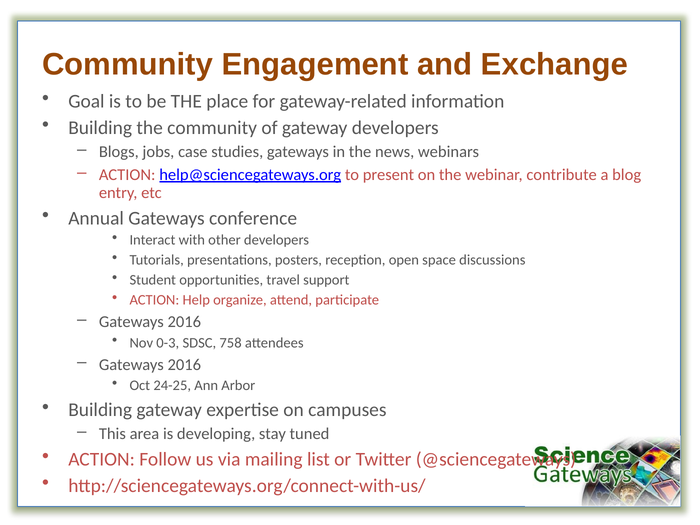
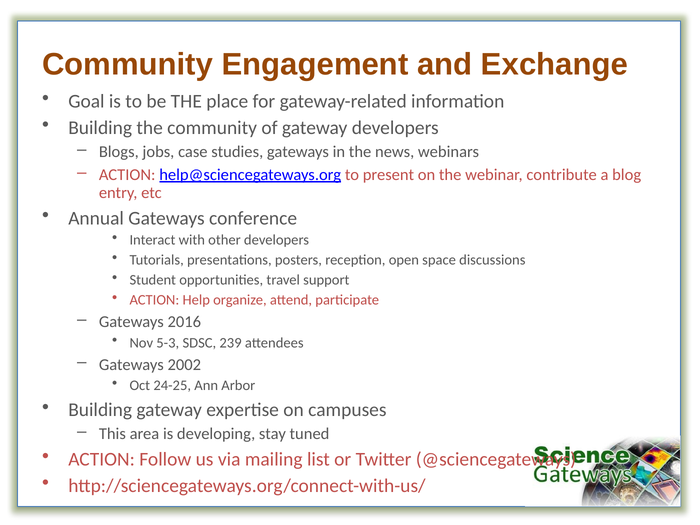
0-3: 0-3 -> 5-3
758: 758 -> 239
2016 at (184, 365): 2016 -> 2002
